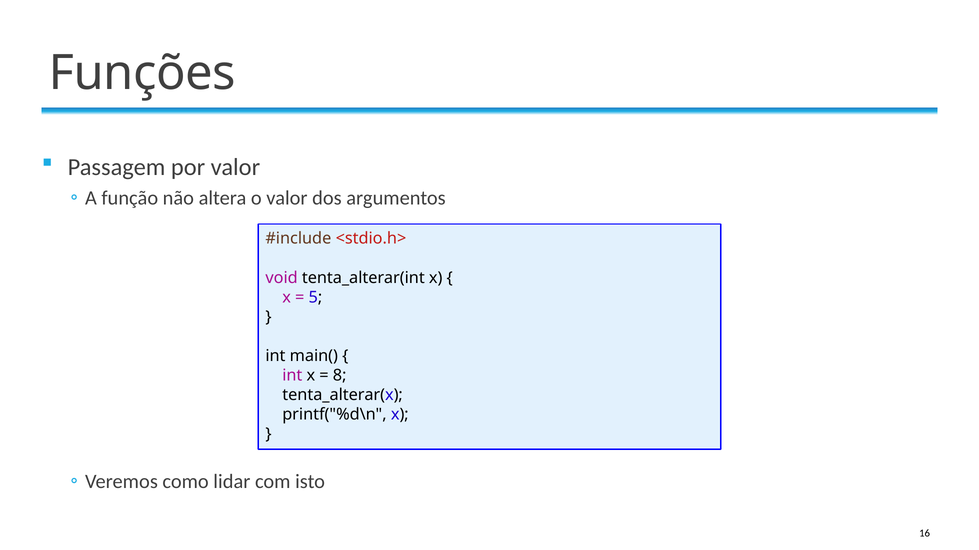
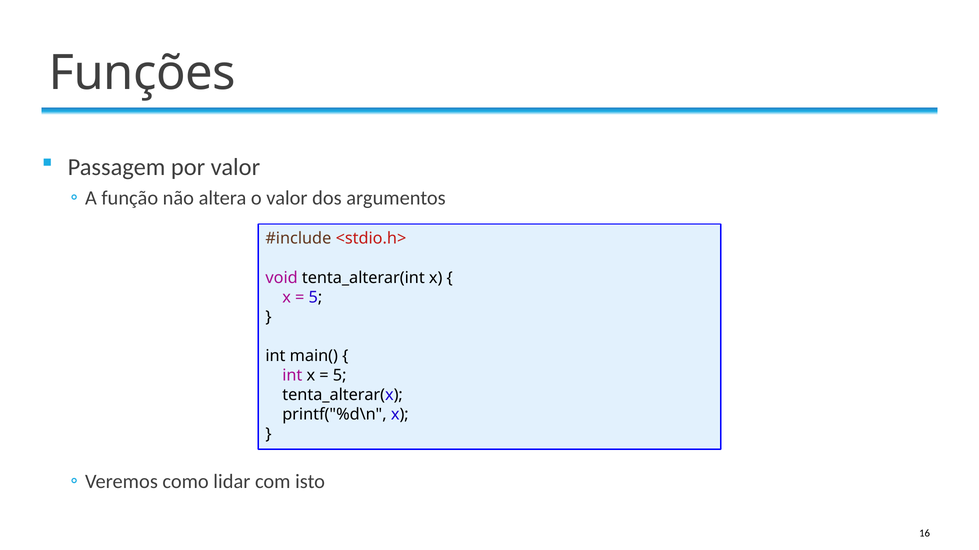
8 at (340, 376): 8 -> 5
